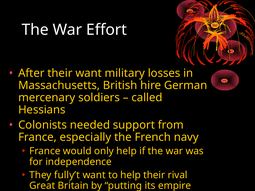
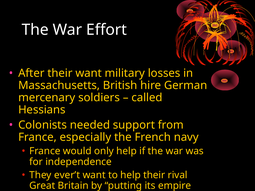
fully’t: fully’t -> ever’t
